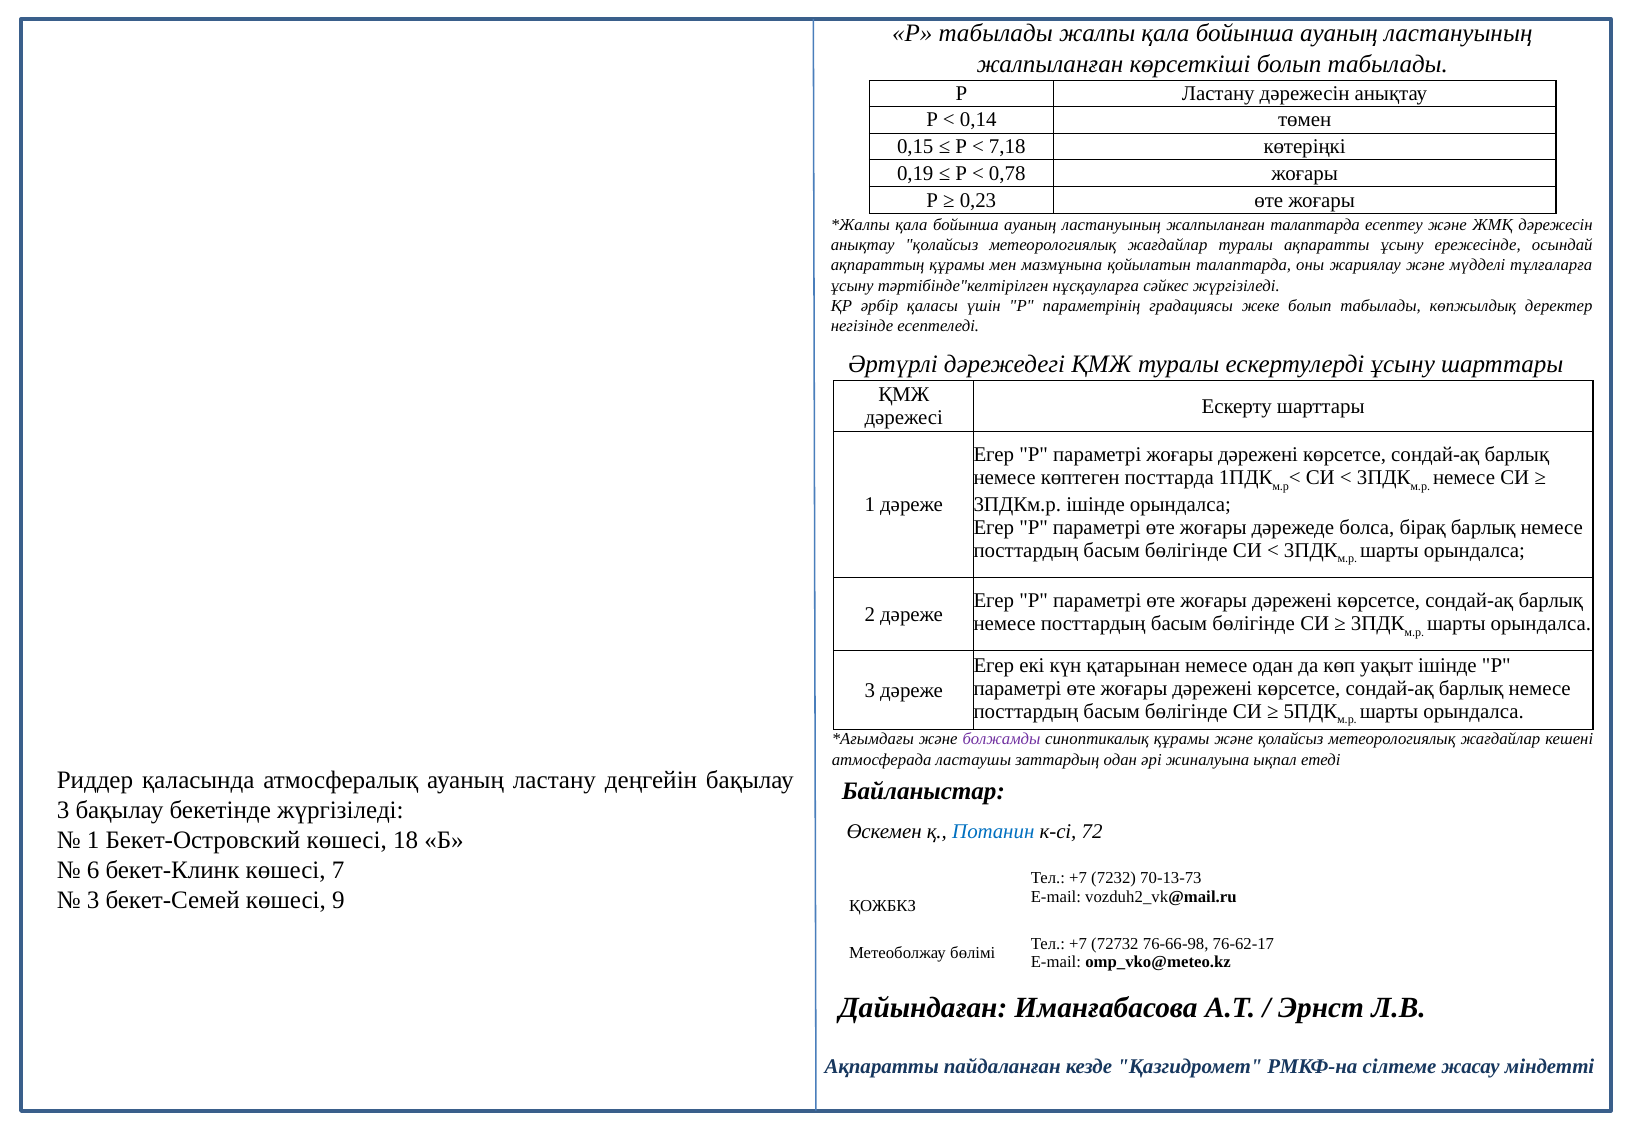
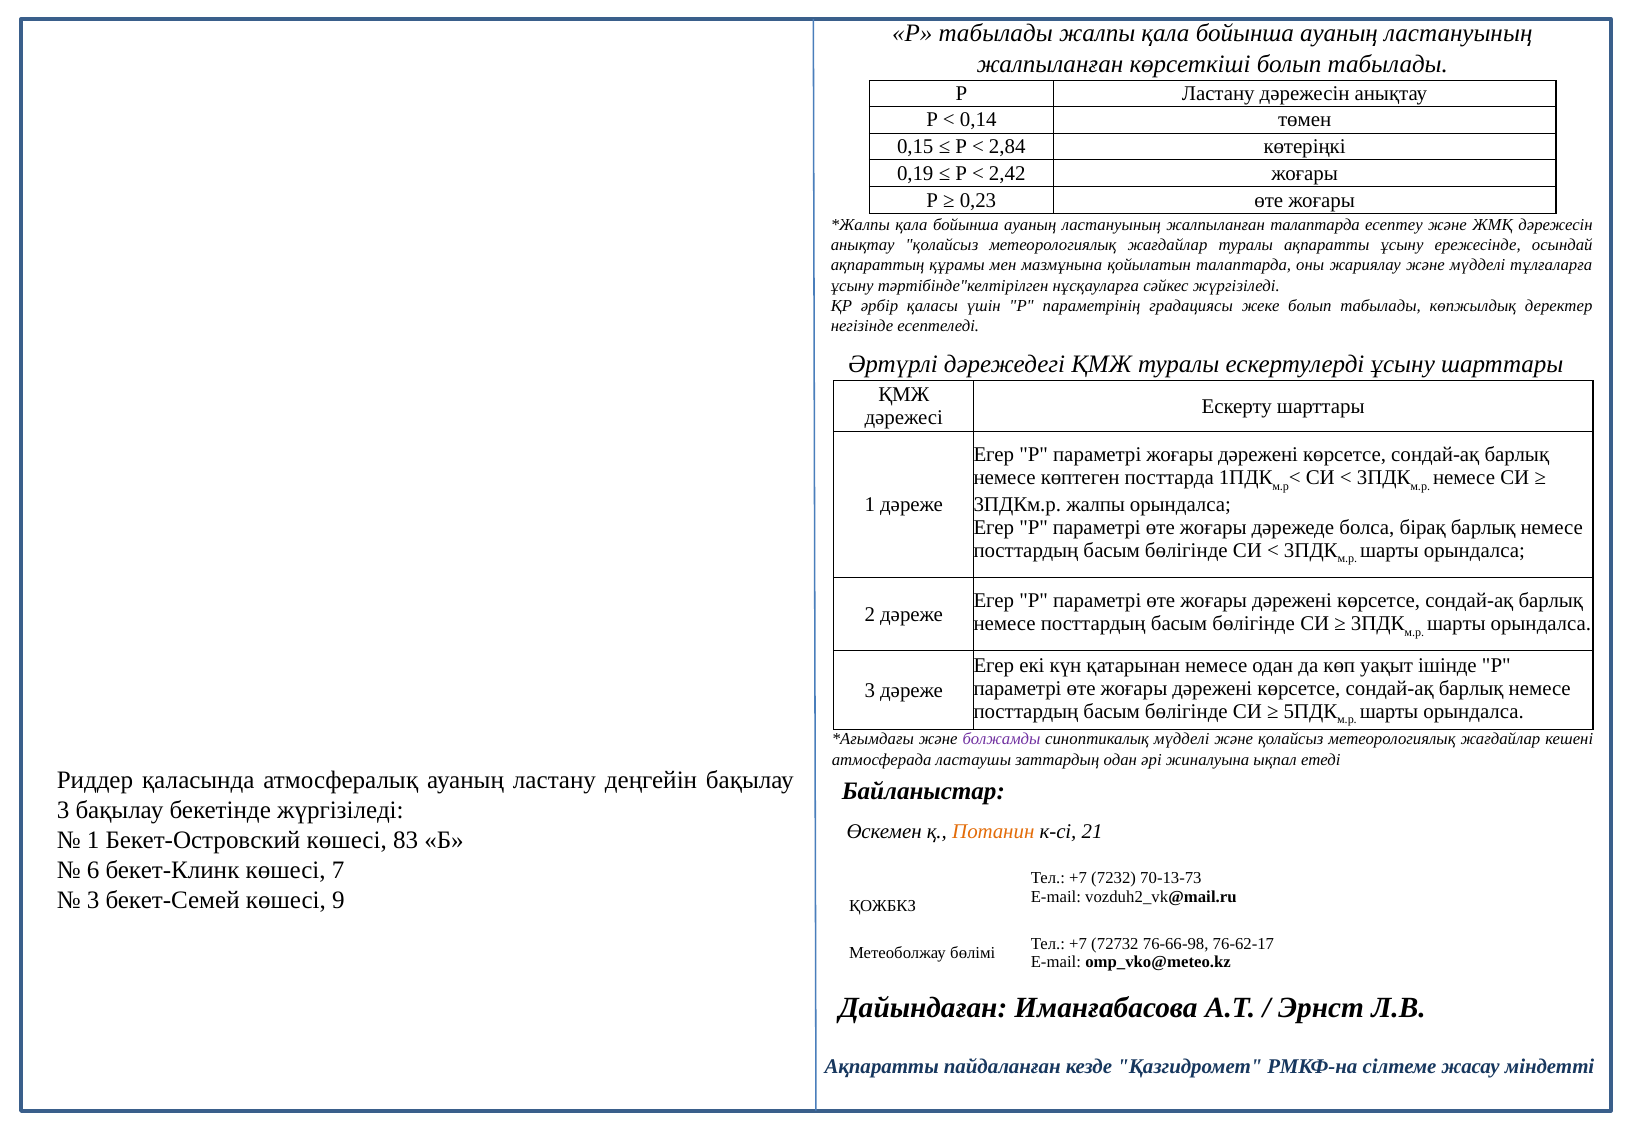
7,18: 7,18 -> 2,84
0,78: 0,78 -> 2,42
3ПДКм.р ішінде: ішінде -> жалпы
синоптикалық құрамы: құрамы -> мүдделі
Потанин colour: blue -> orange
72: 72 -> 21
18: 18 -> 83
